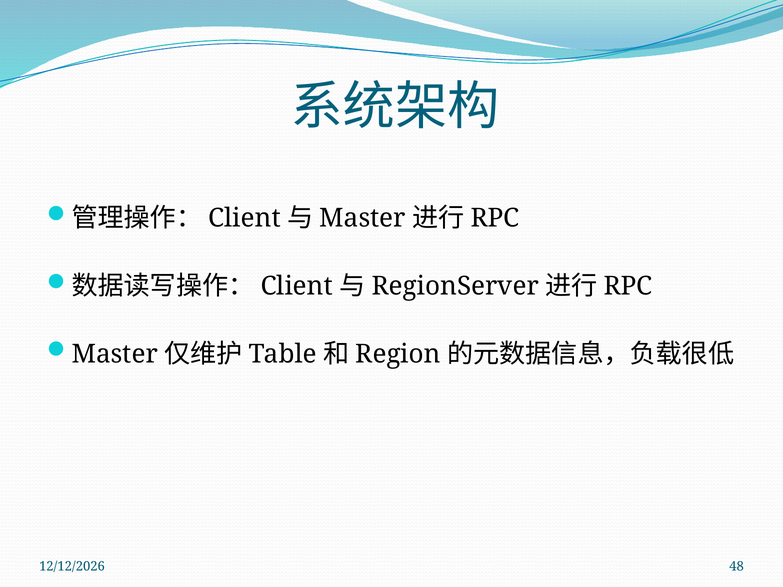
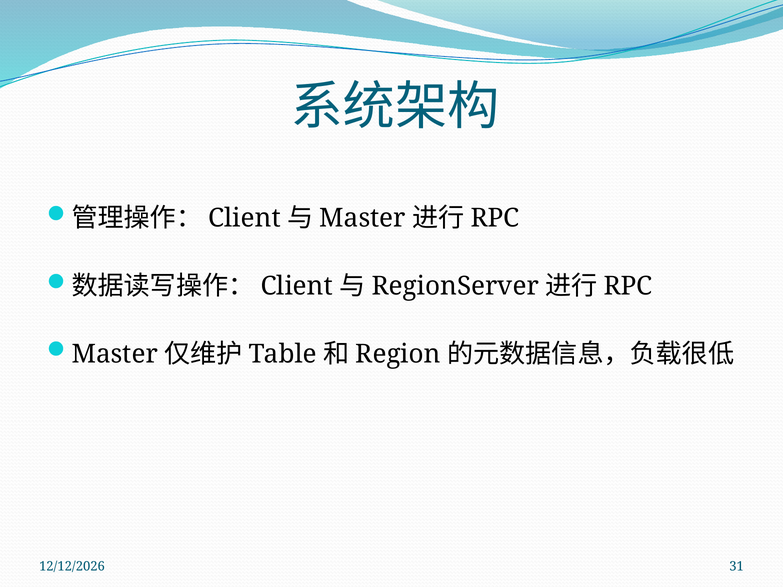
48: 48 -> 31
